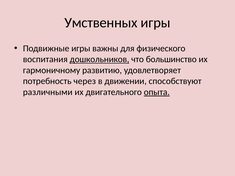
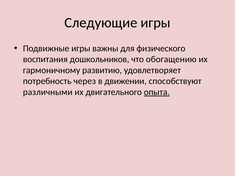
Умственных: Умственных -> Следующие
дошкольников underline: present -> none
большинство: большинство -> обогащению
